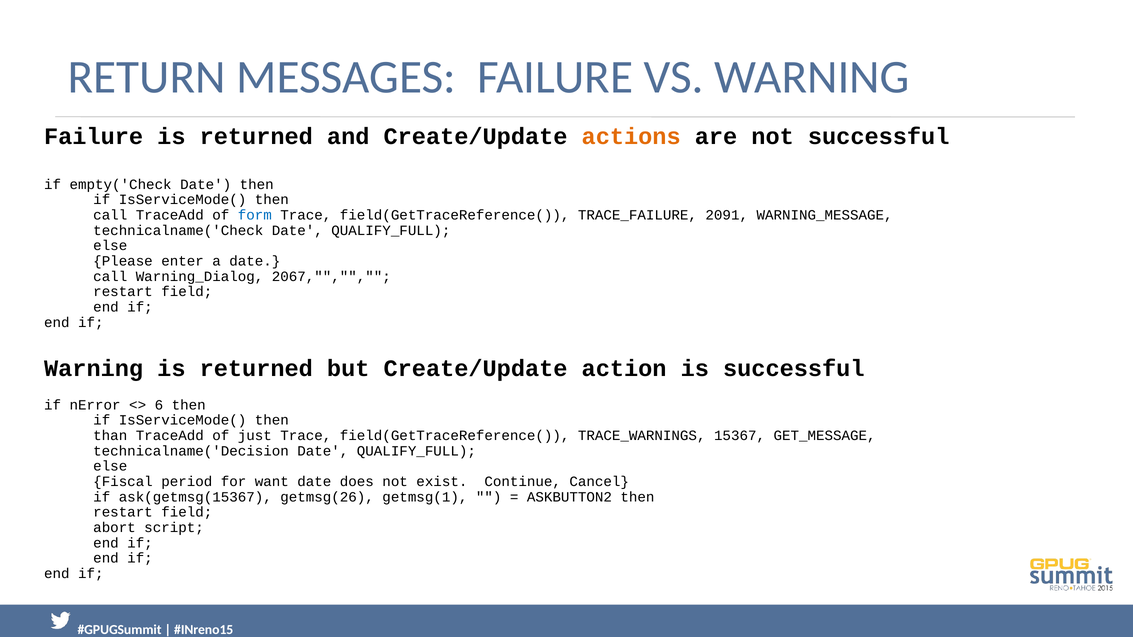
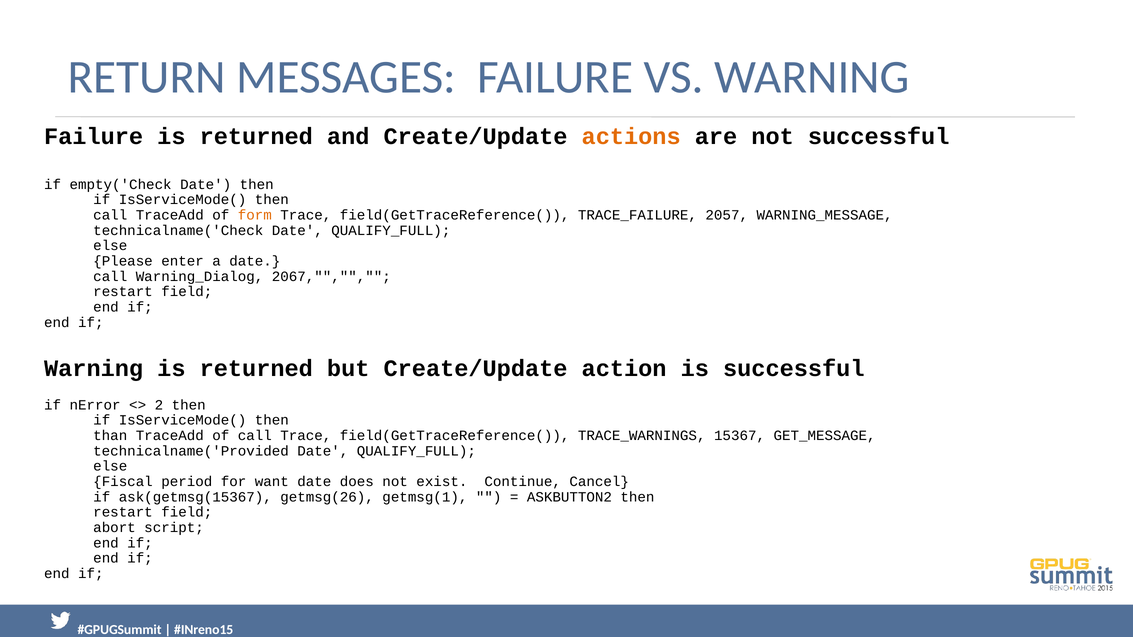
form colour: blue -> orange
2091: 2091 -> 2057
6: 6 -> 2
of just: just -> call
technicalname('Decision: technicalname('Decision -> technicalname('Provided
